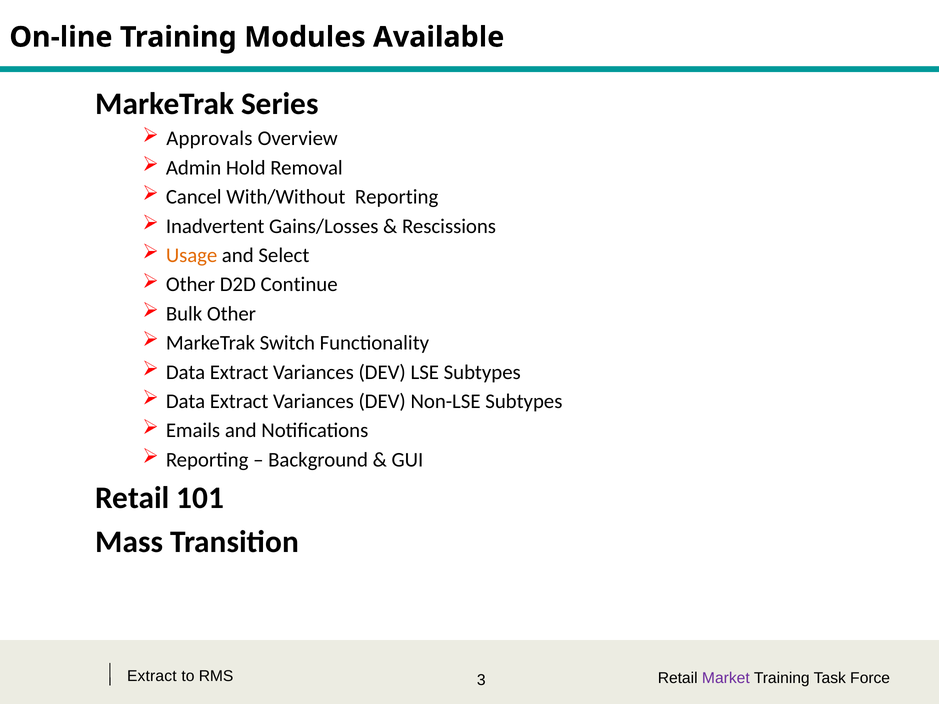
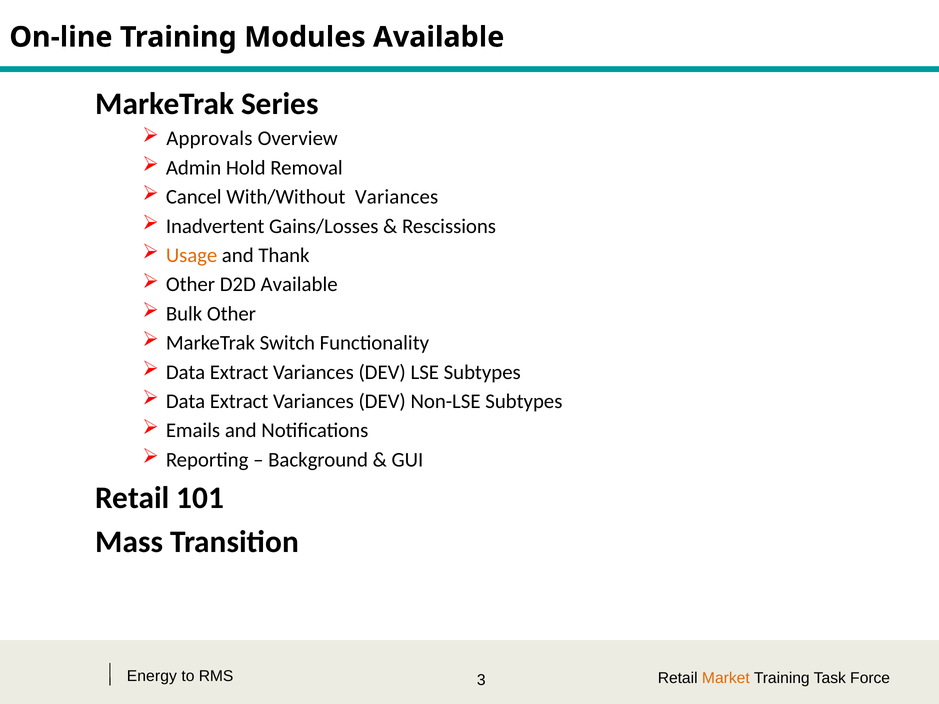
With/Without Reporting: Reporting -> Variances
Select: Select -> Thank
D2D Continue: Continue -> Available
Extract at (152, 676): Extract -> Energy
Market colour: purple -> orange
